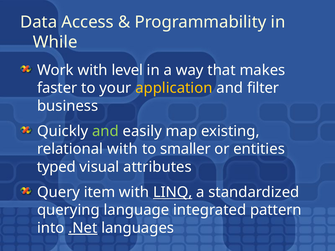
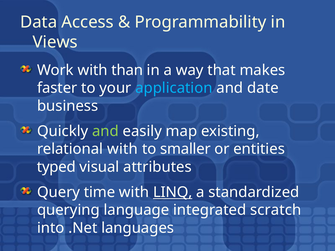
While: While -> Views
level: level -> than
application colour: yellow -> light blue
filter: filter -> date
item: item -> time
pattern: pattern -> scratch
.Net underline: present -> none
